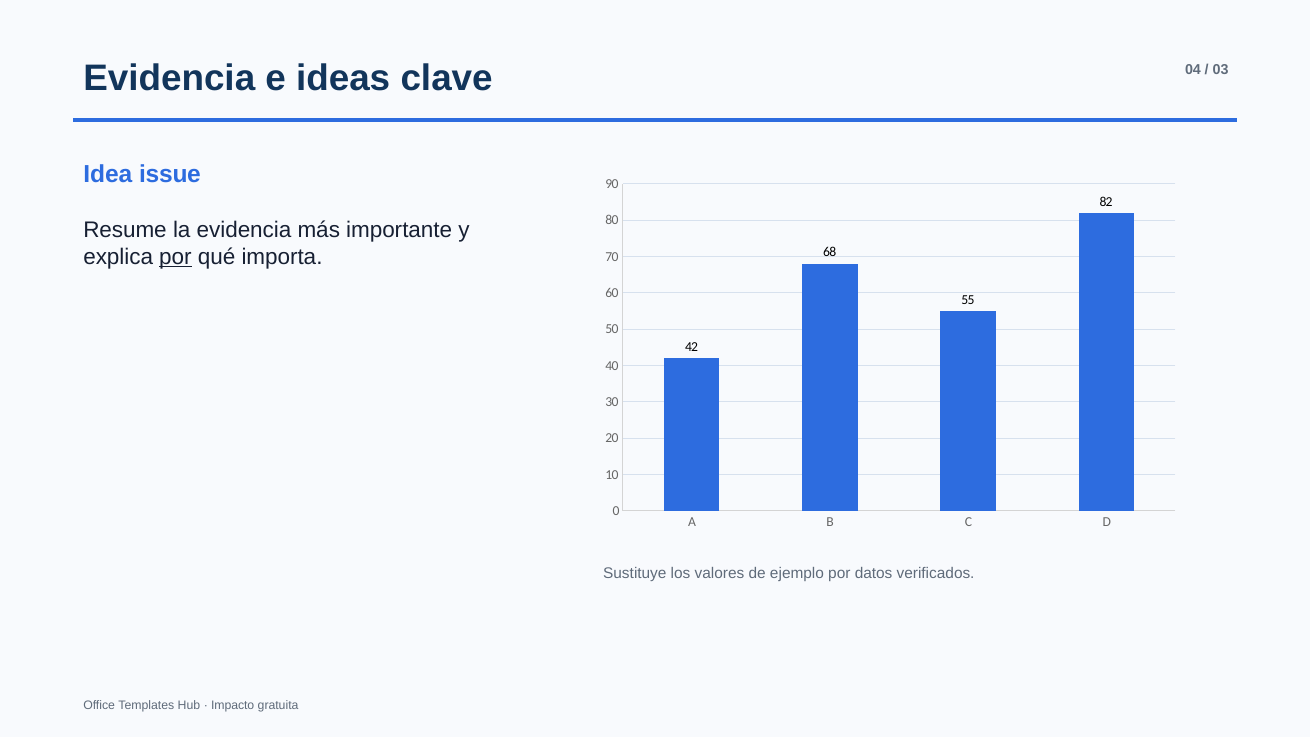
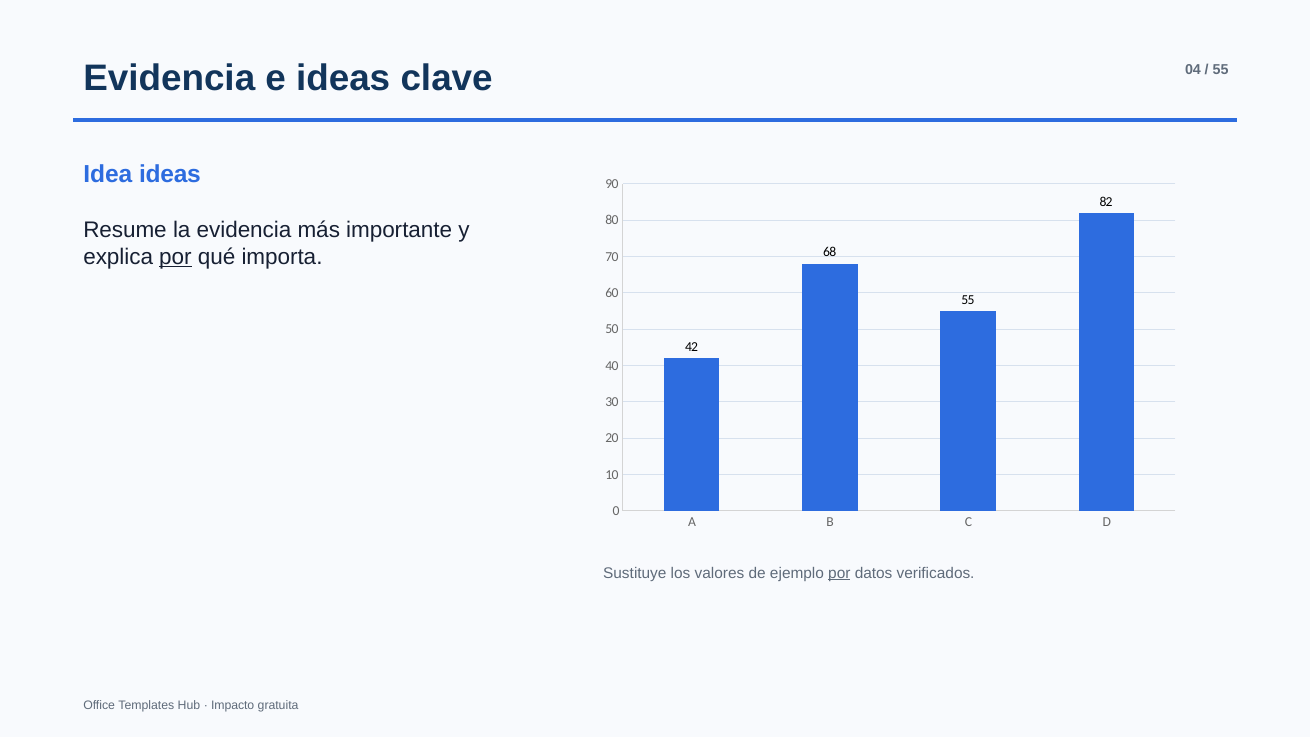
03 at (1221, 70): 03 -> 55
Idea issue: issue -> ideas
por at (839, 573) underline: none -> present
